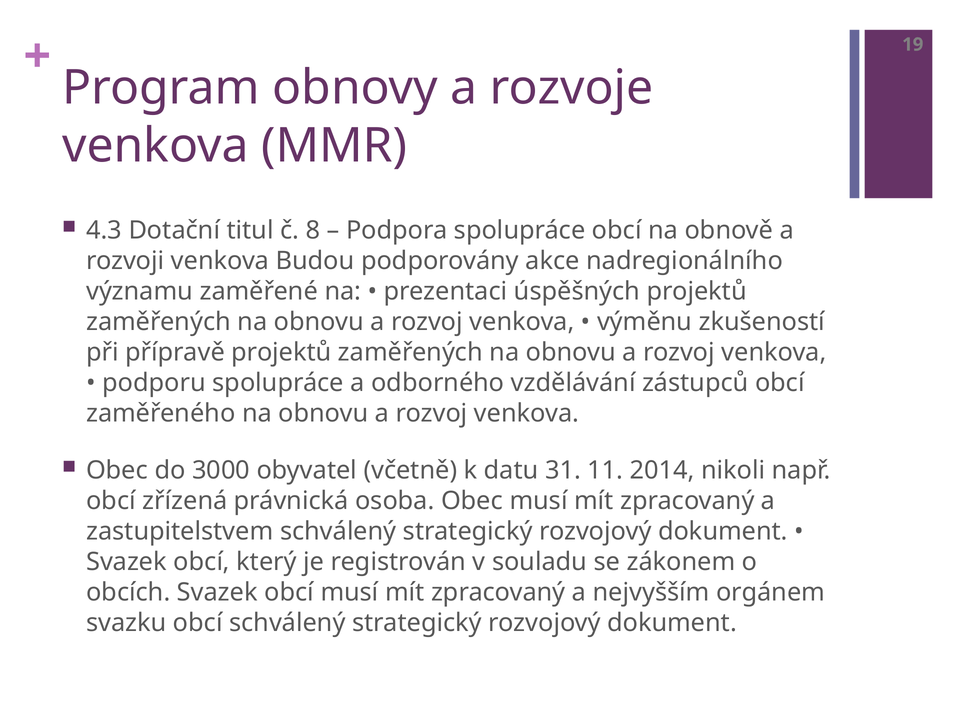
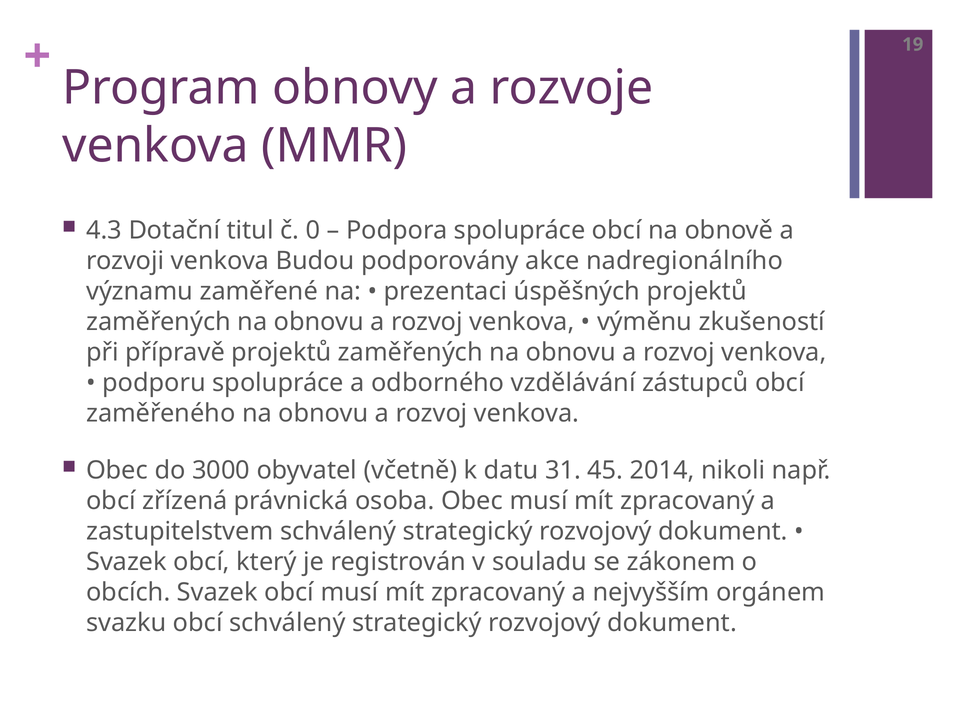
8: 8 -> 0
11: 11 -> 45
